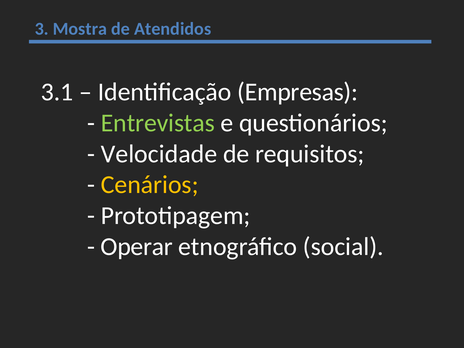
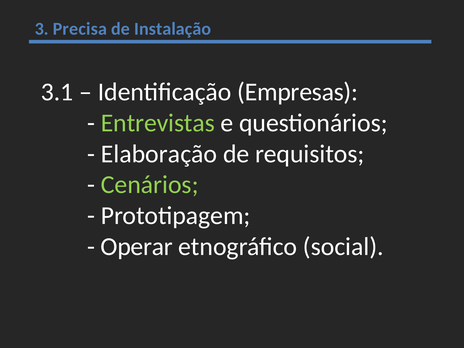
Mostra: Mostra -> Precisa
Atendidos: Atendidos -> Instalação
Velocidade: Velocidade -> Elaboração
Cenários colour: yellow -> light green
